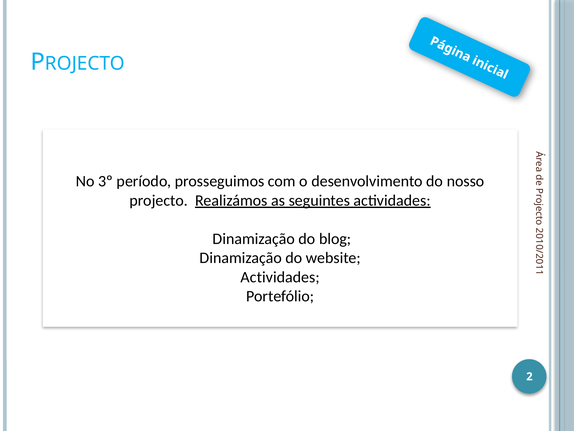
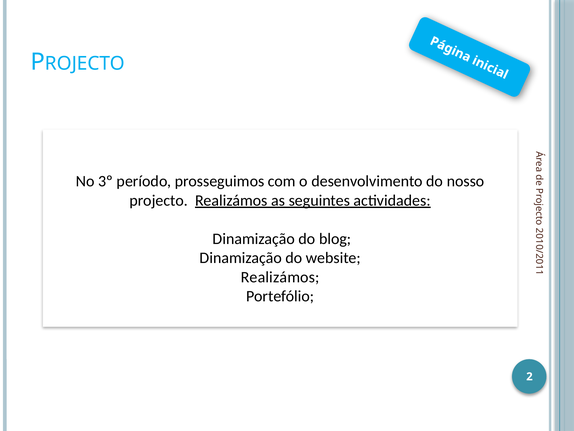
Actividades at (280, 277): Actividades -> Realizámos
